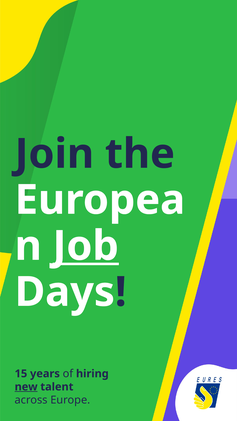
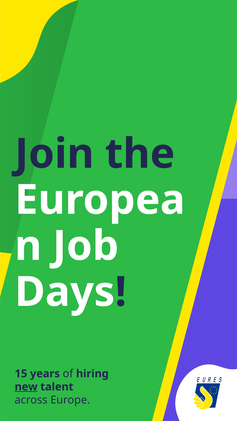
Job underline: present -> none
